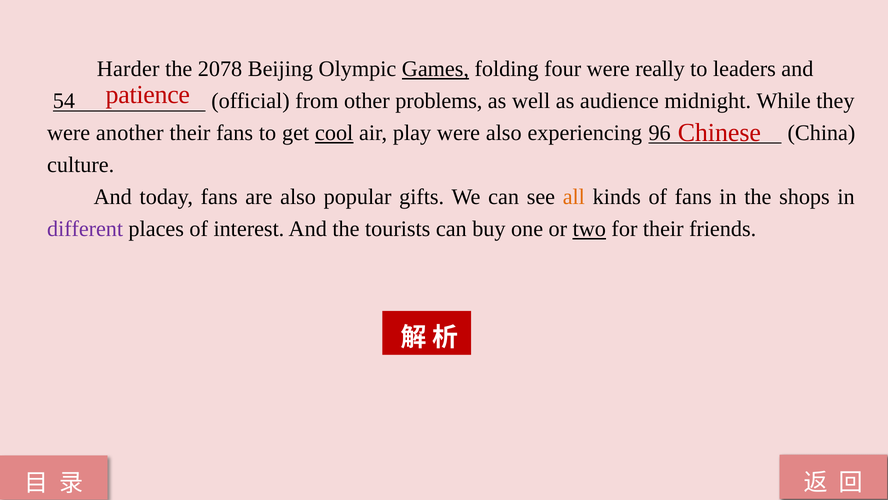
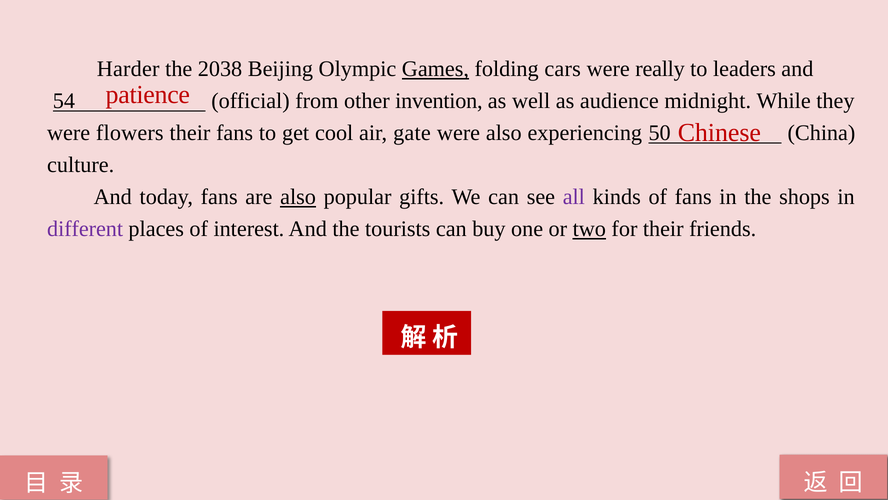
2078: 2078 -> 2038
four: four -> cars
problems: problems -> invention
another: another -> flowers
cool underline: present -> none
play: play -> gate
96: 96 -> 50
also at (298, 197) underline: none -> present
all colour: orange -> purple
